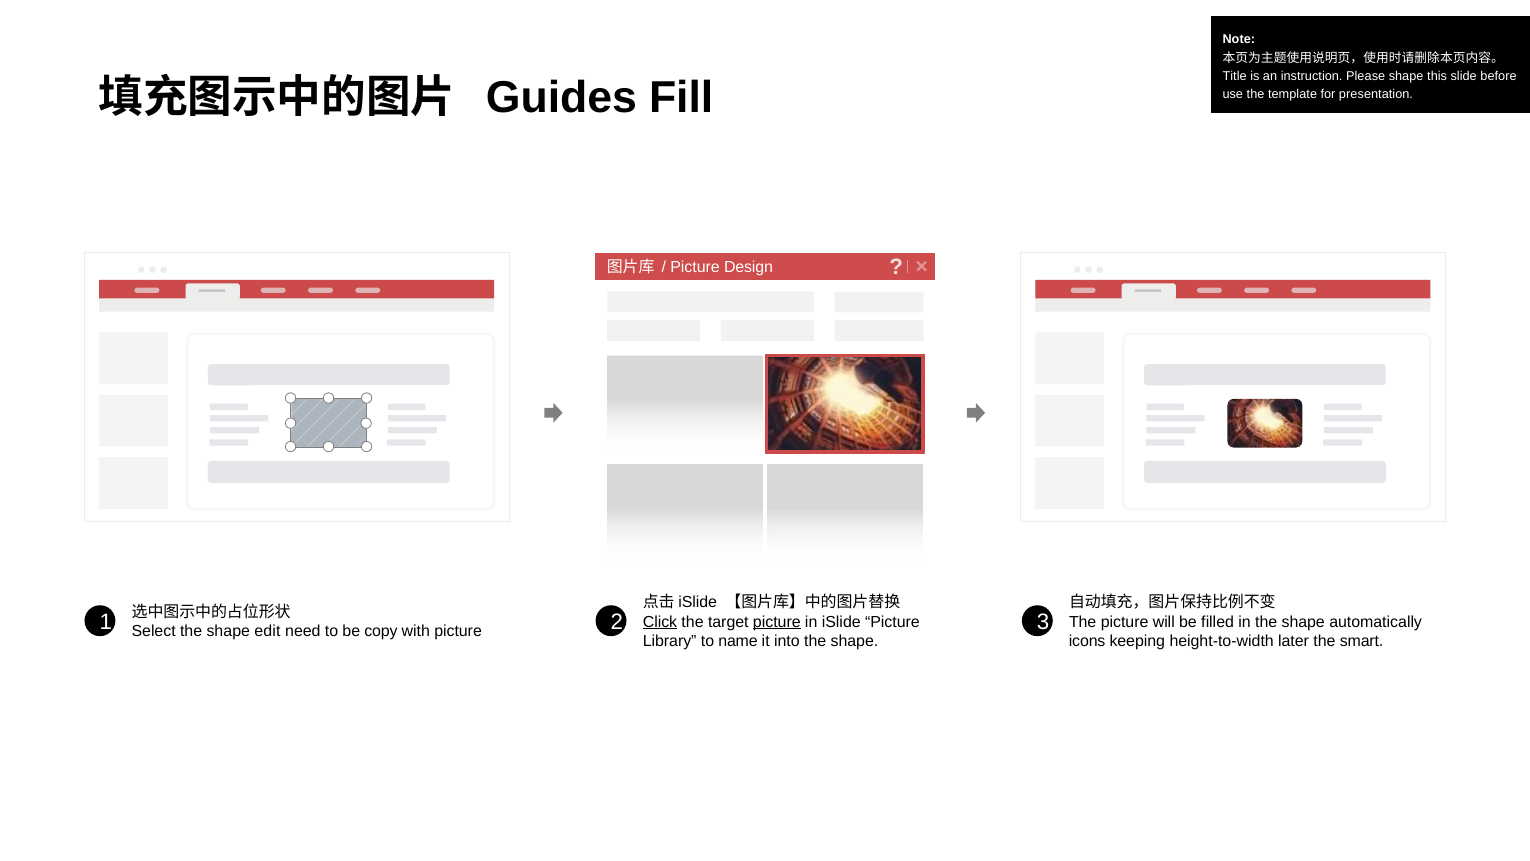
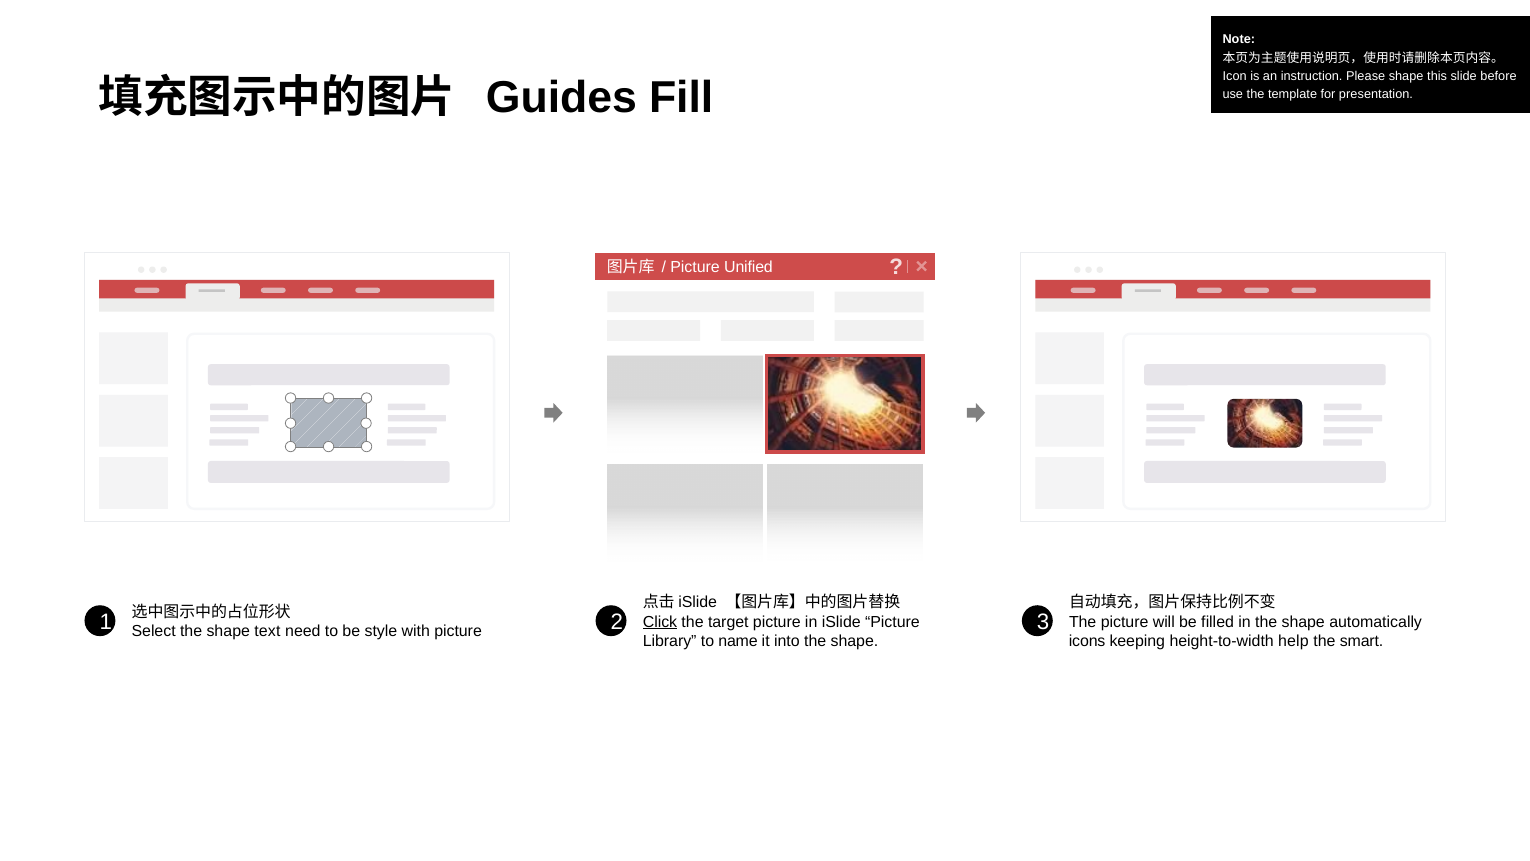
Title: Title -> Icon
Design: Design -> Unified
picture at (777, 622) underline: present -> none
edit: edit -> text
copy: copy -> style
later: later -> help
